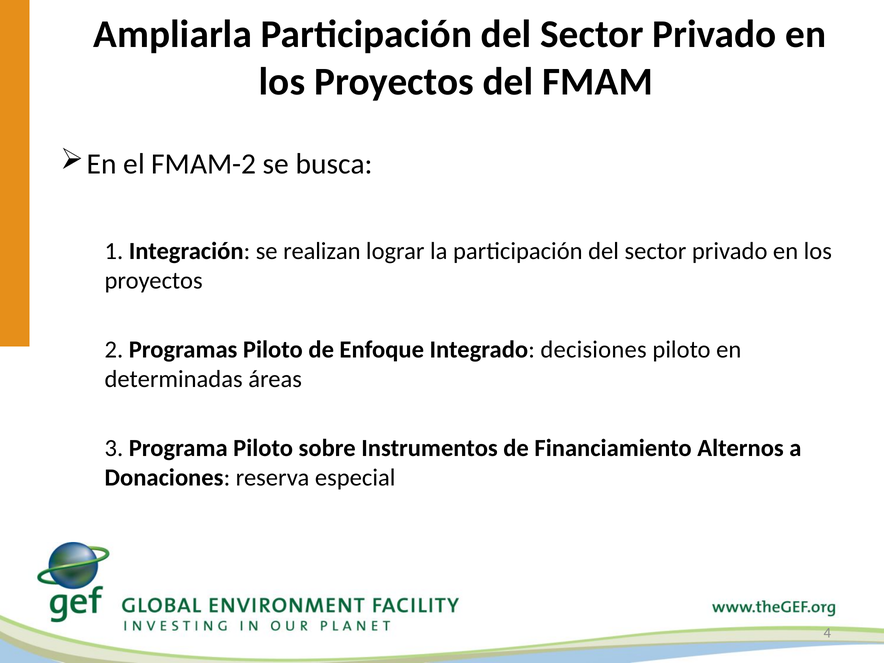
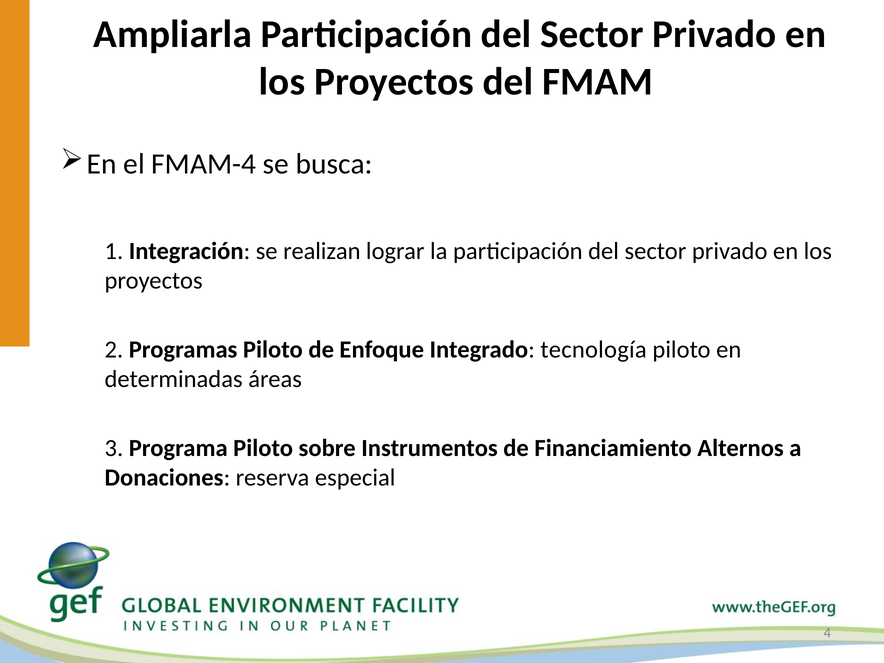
FMAM-2: FMAM-2 -> FMAM-4
decisiones: decisiones -> tecnología
